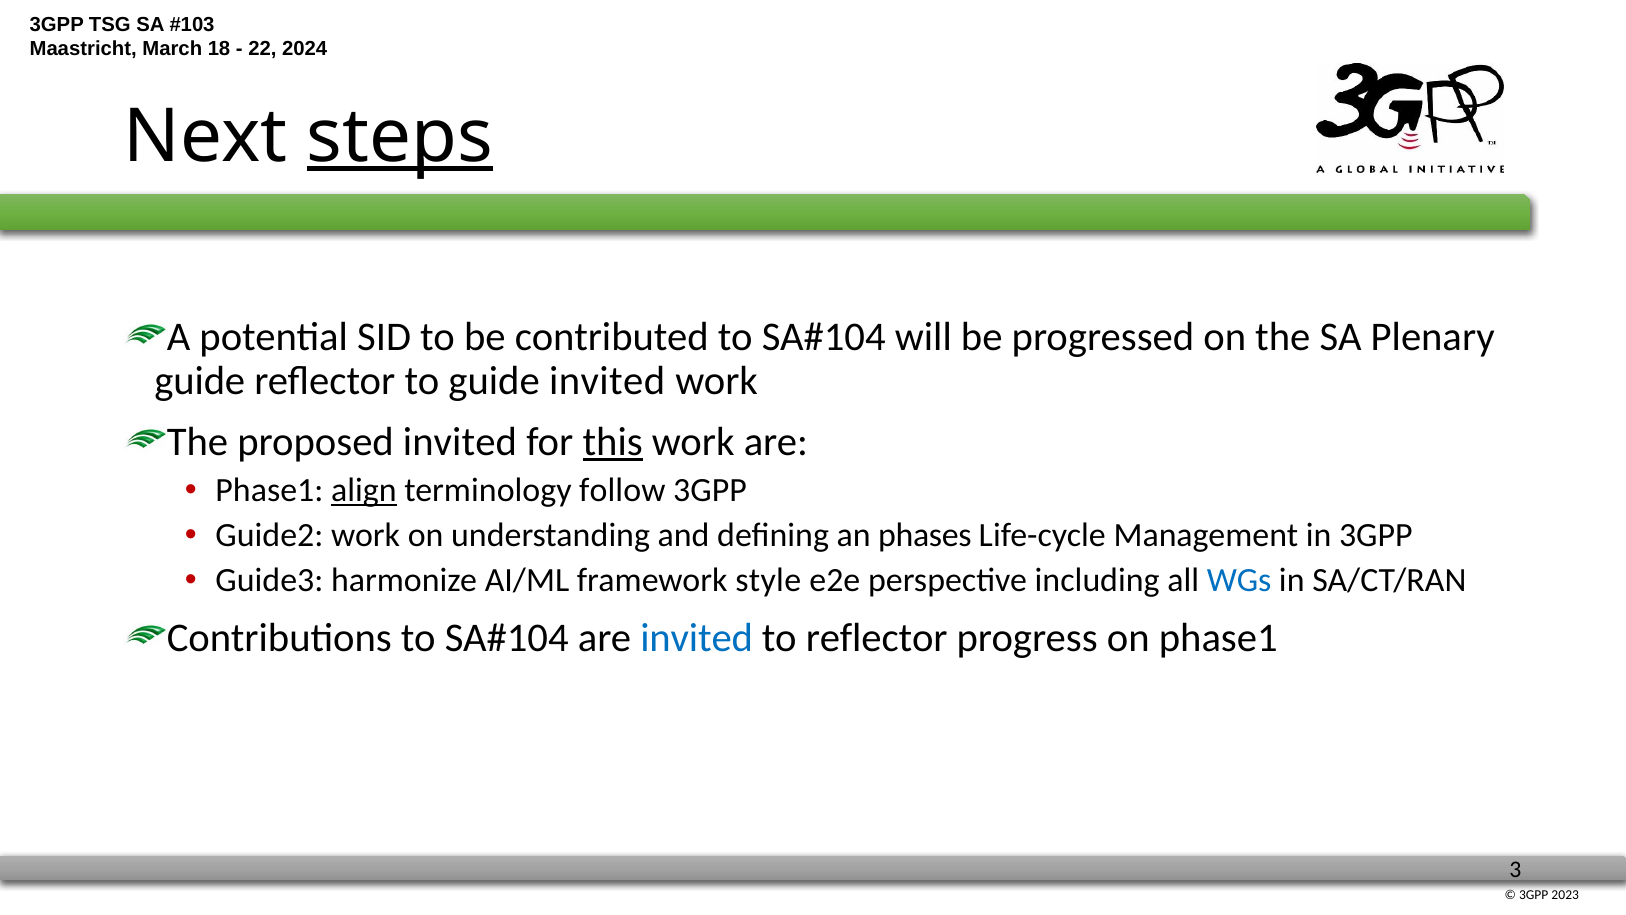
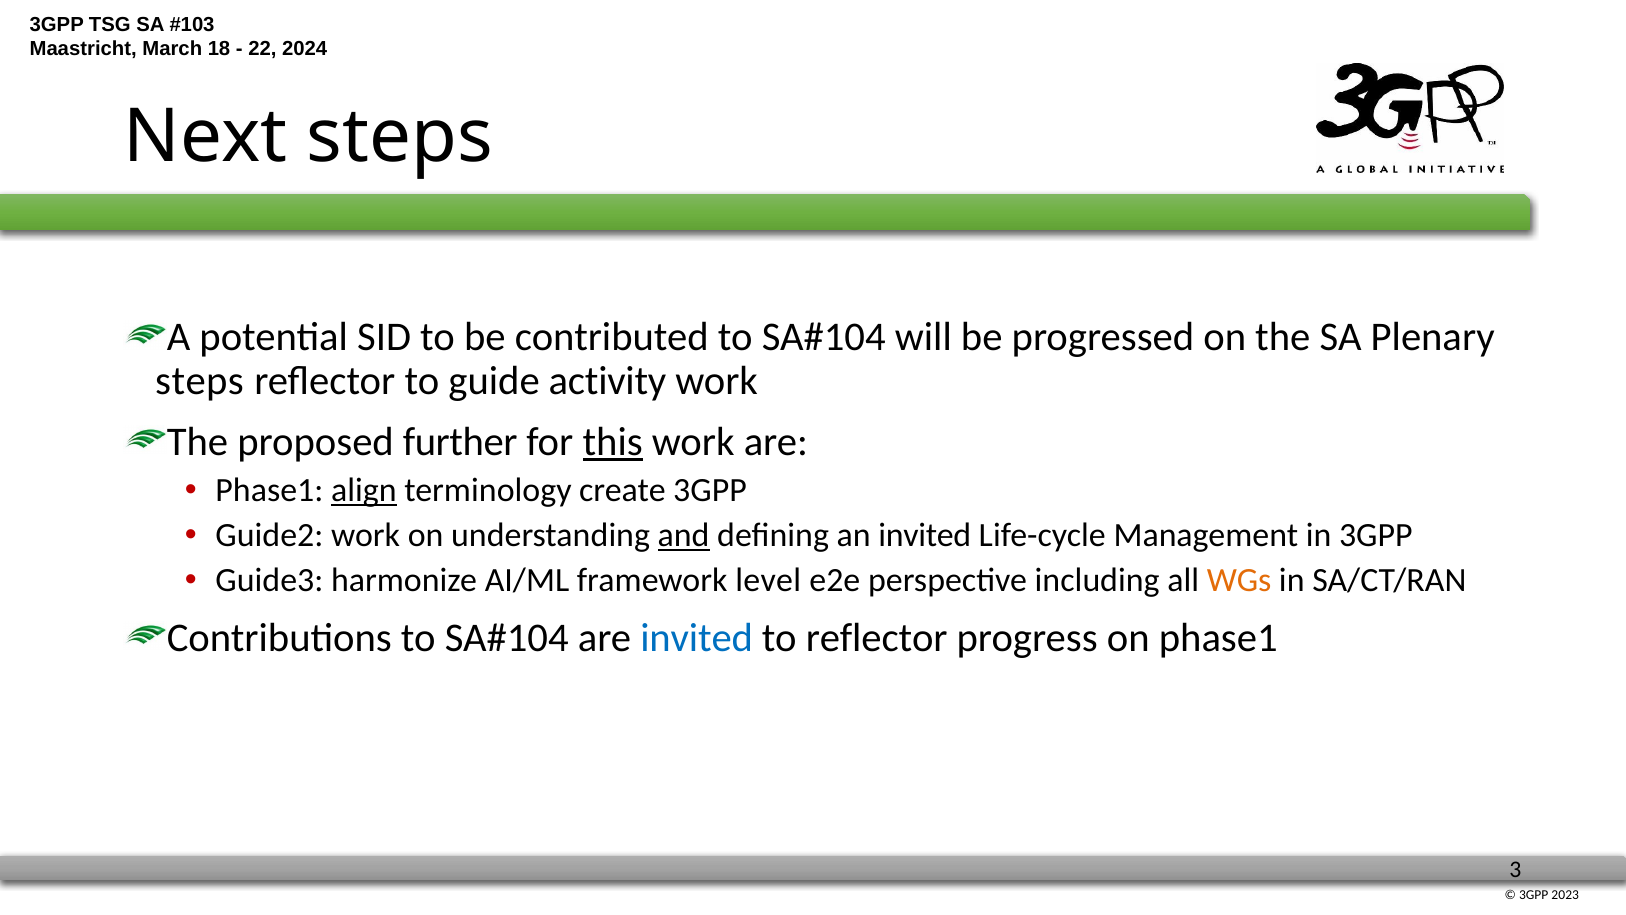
steps at (400, 137) underline: present -> none
guide at (200, 381): guide -> steps
guide invited: invited -> activity
proposed invited: invited -> further
follow: follow -> create
and underline: none -> present
an phases: phases -> invited
style: style -> level
WGs colour: blue -> orange
